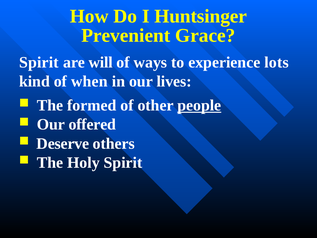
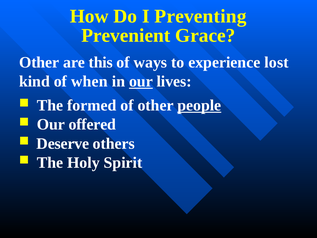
Huntsinger: Huntsinger -> Preventing
Spirit at (39, 62): Spirit -> Other
will: will -> this
lots: lots -> lost
our at (141, 81) underline: none -> present
